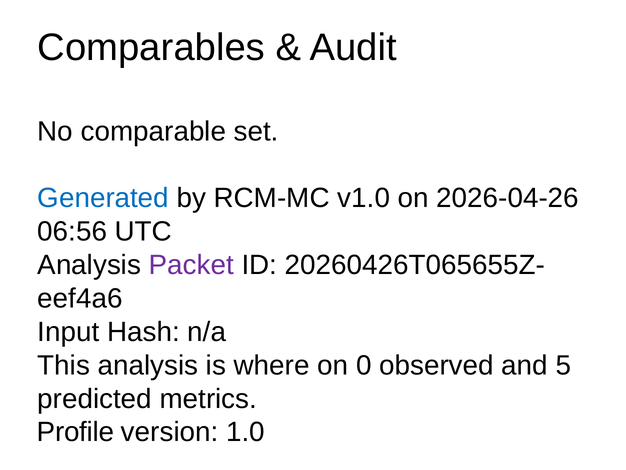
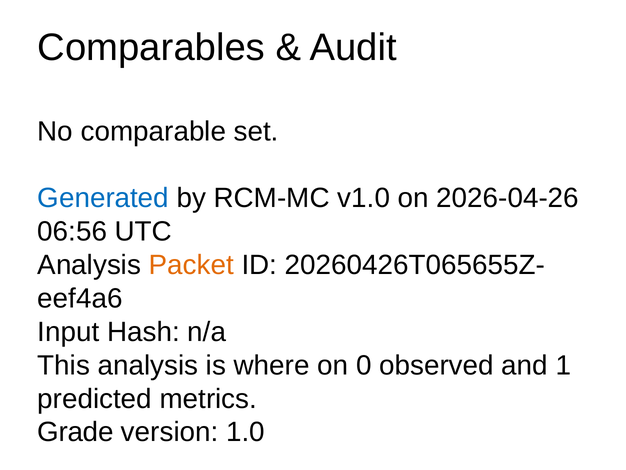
Packet colour: purple -> orange
5: 5 -> 1
Profile: Profile -> Grade
